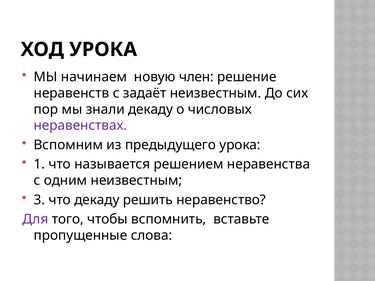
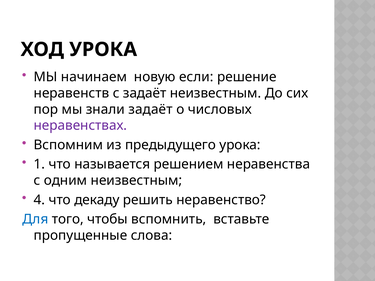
член: член -> если
знали декаду: декаду -> задаёт
3: 3 -> 4
Для colour: purple -> blue
